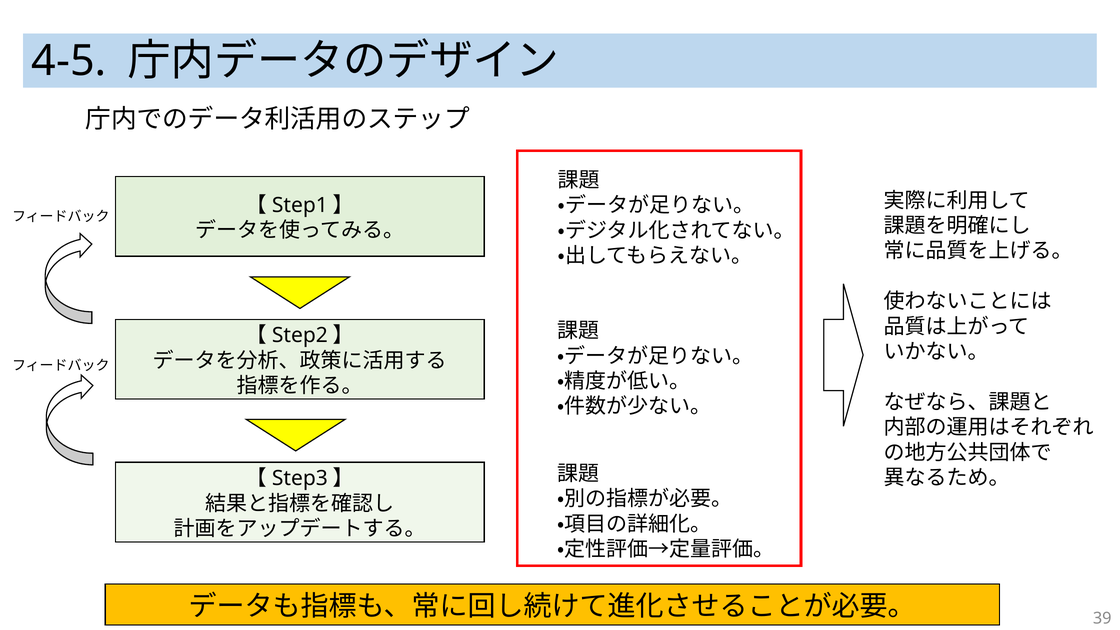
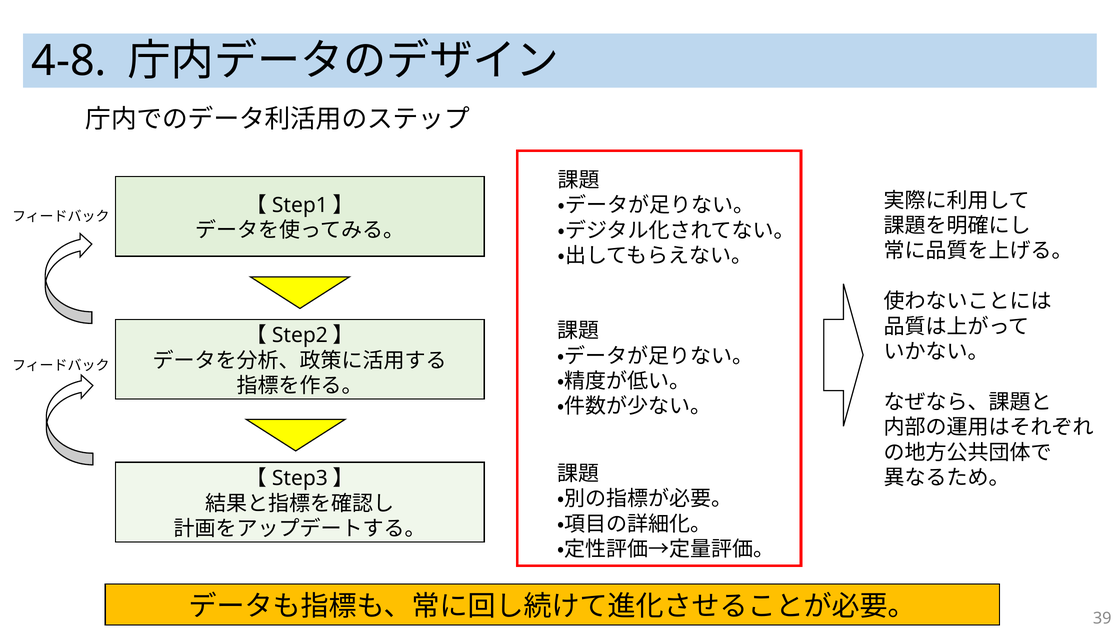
4-5: 4-5 -> 4-8
